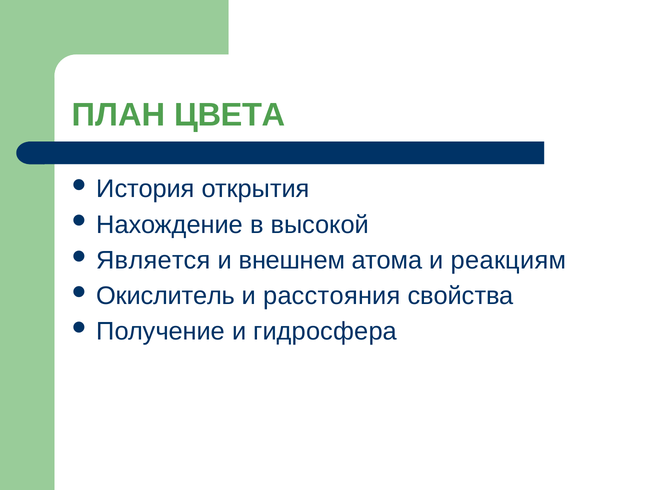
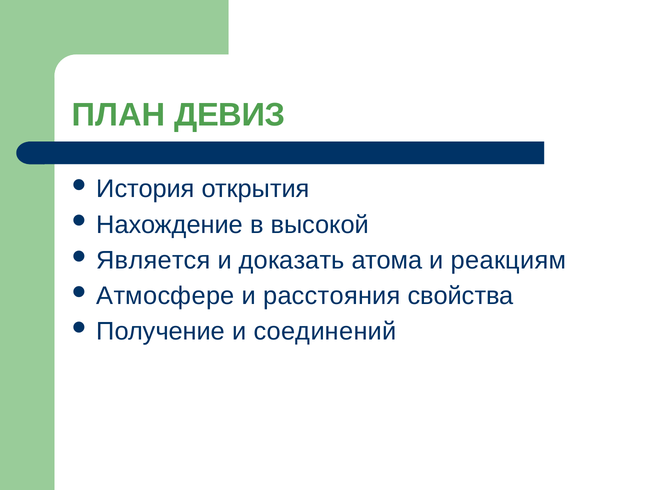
ЦВЕТА: ЦВЕТА -> ДЕВИЗ
внешнем: внешнем -> доказать
Окислитель: Окислитель -> Атмосфере
гидросфера: гидросфера -> соединений
